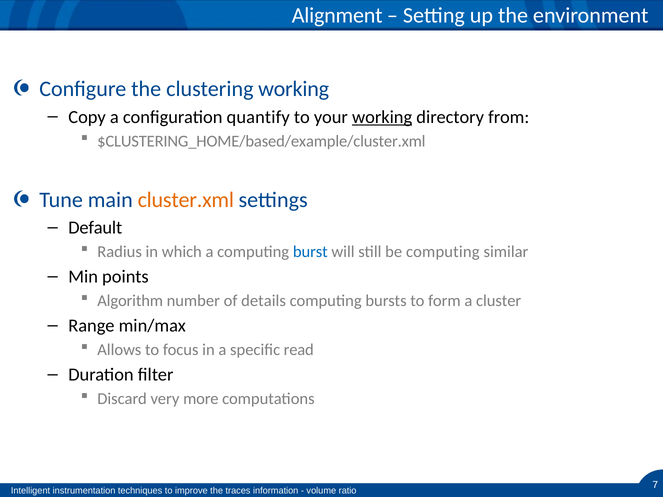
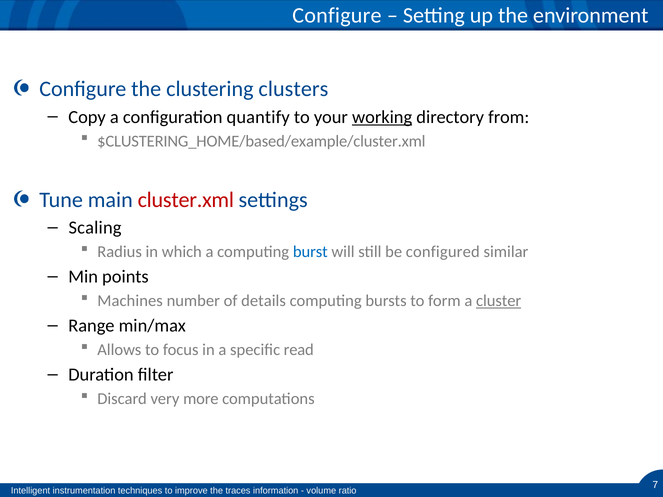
Alignment at (337, 15): Alignment -> Configure
clustering working: working -> clusters
cluster.xml colour: orange -> red
Default: Default -> Scaling
be computing: computing -> configured
Algorithm: Algorithm -> Machines
cluster underline: none -> present
